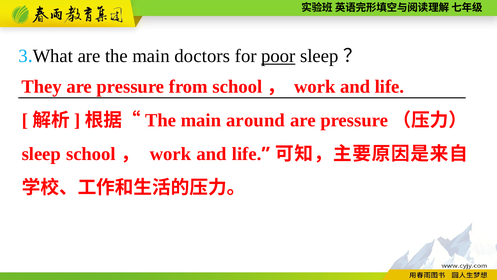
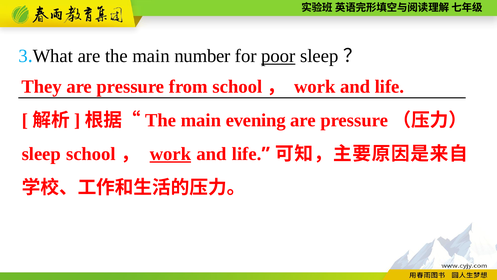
doctors: doctors -> number
around: around -> evening
work at (170, 154) underline: none -> present
